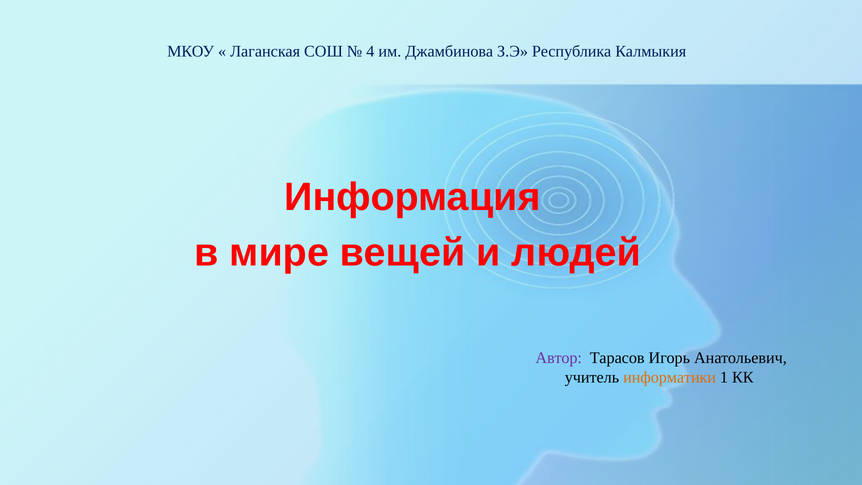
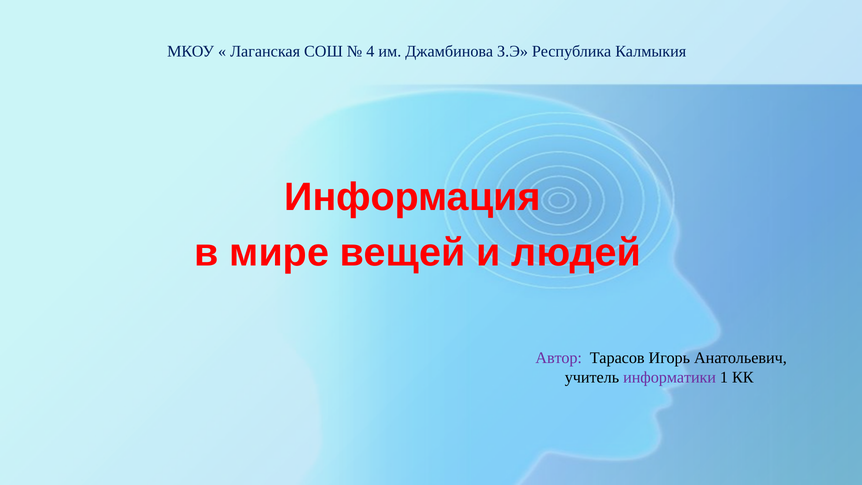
информатики colour: orange -> purple
